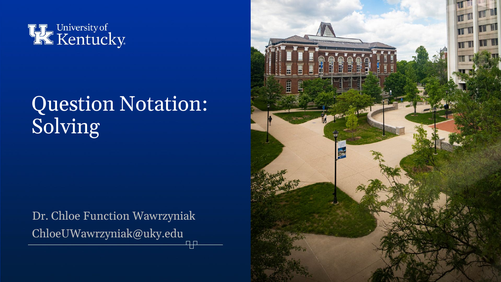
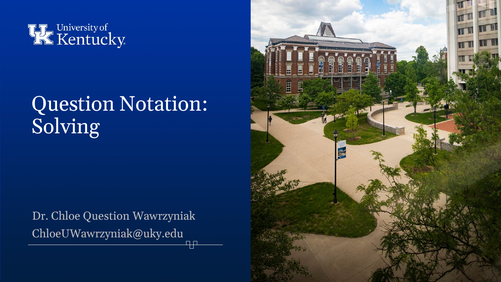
Chloe Function: Function -> Question
